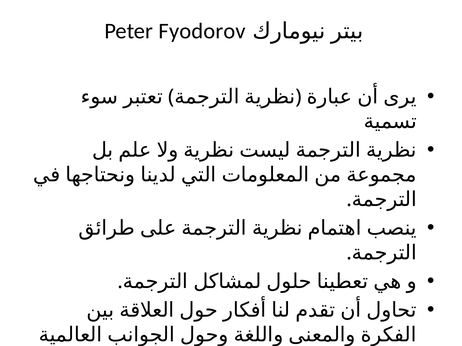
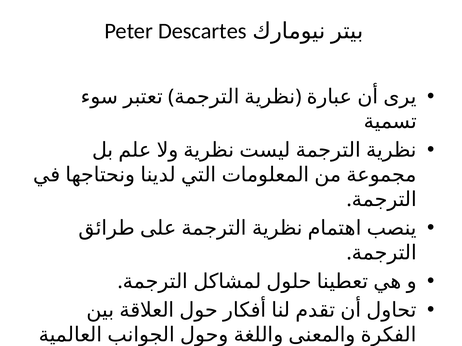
Fyodorov: Fyodorov -> Descartes
